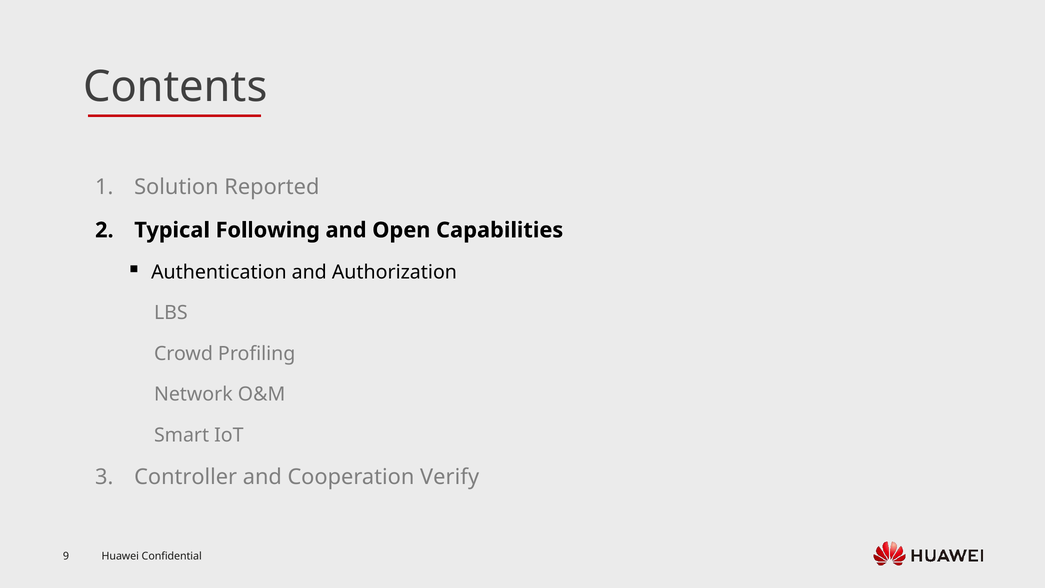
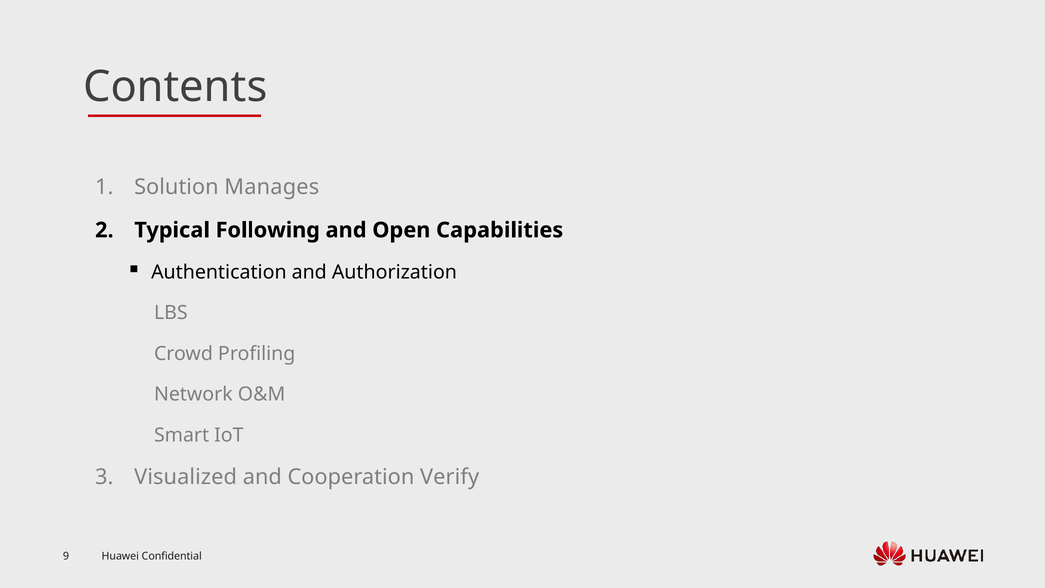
Reported: Reported -> Manages
Controller: Controller -> Visualized
